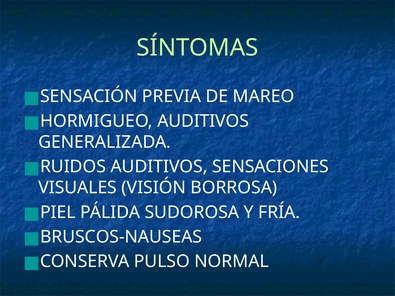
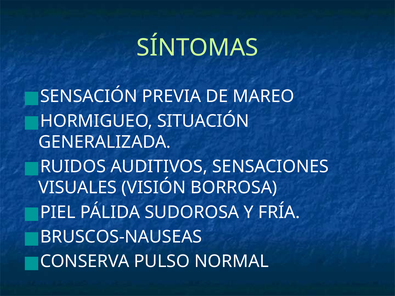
HORMIGUEO AUDITIVOS: AUDITIVOS -> SITUACIÓN
